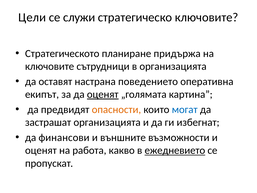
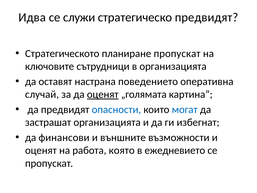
Цели: Цели -> Идва
стратегическо ключовите: ключовите -> предвидят
планиране придържа: придържа -> пропускат
екипът: екипът -> случай
опасности colour: orange -> blue
какво: какво -> която
ежедневието underline: present -> none
